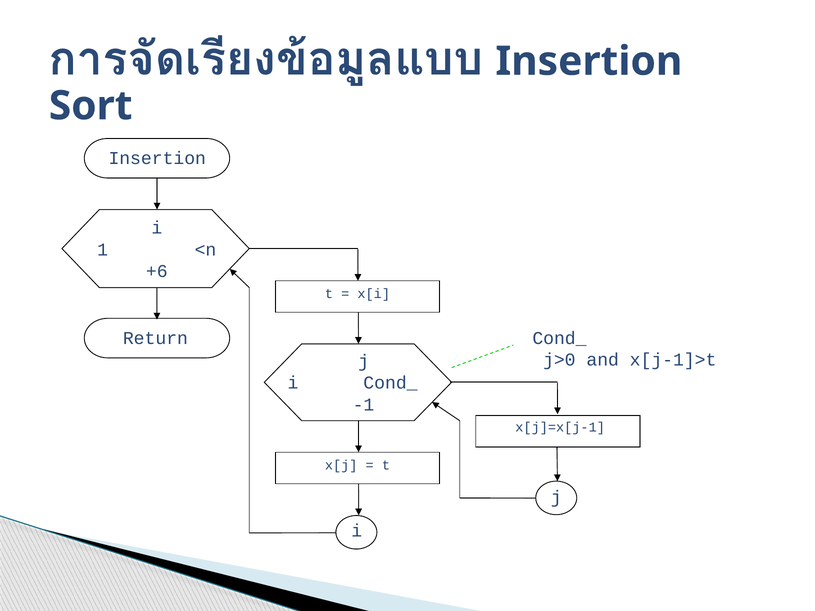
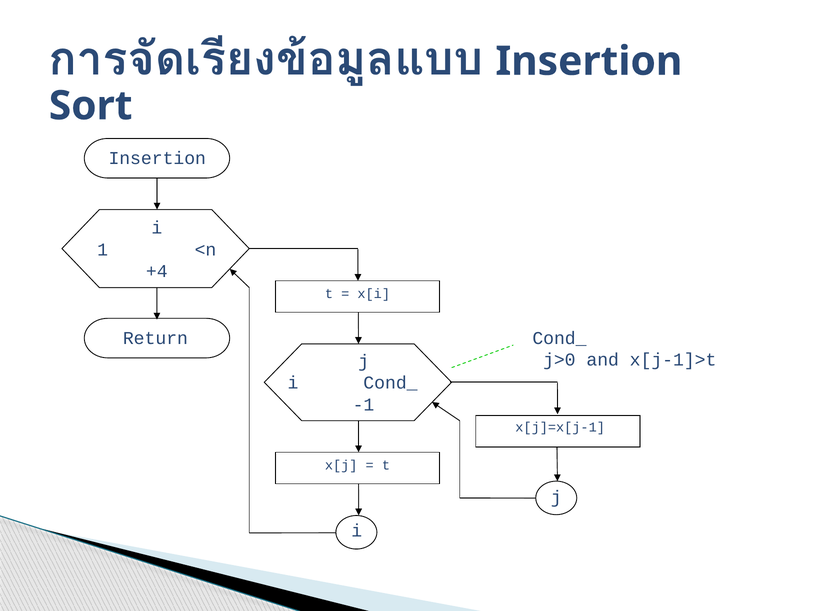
+6: +6 -> +4
